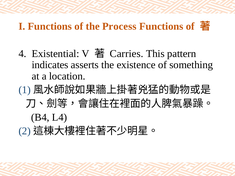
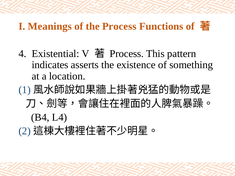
I Functions: Functions -> Meanings
Carries at (127, 54): Carries -> Process
